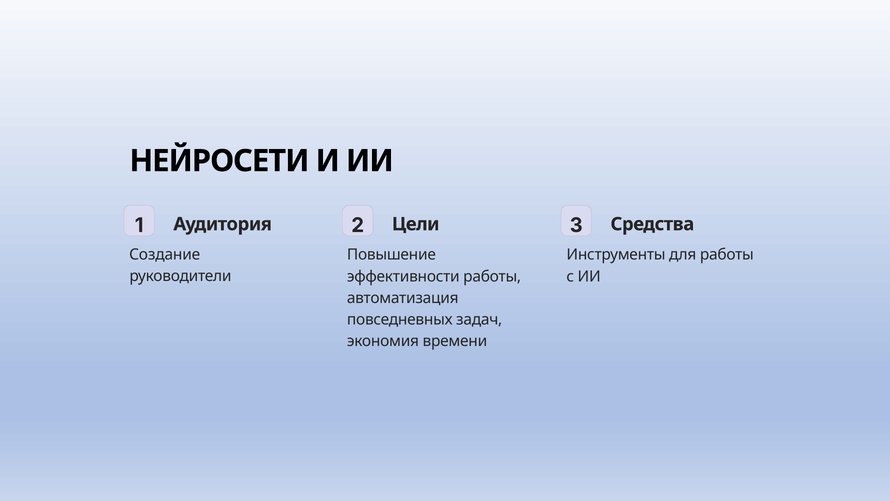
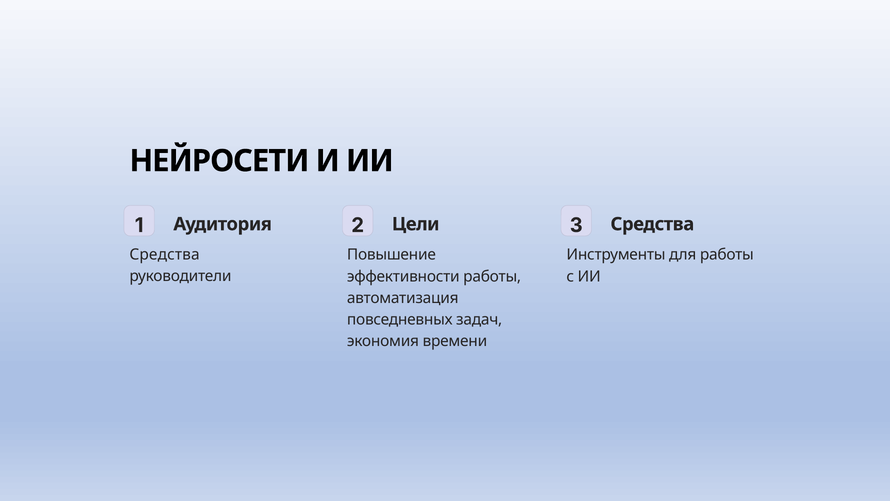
Создание at (165, 254): Создание -> Средства
